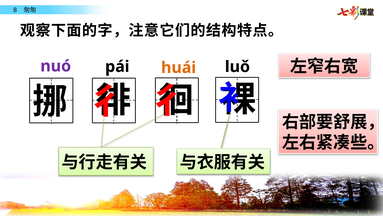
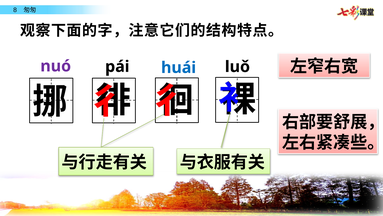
huái colour: orange -> blue
